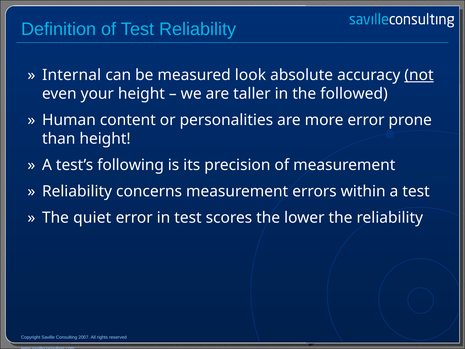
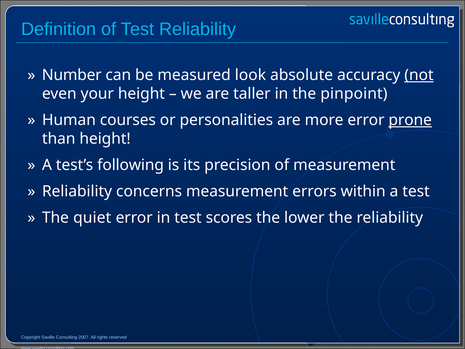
Internal: Internal -> Number
followed: followed -> pinpoint
content: content -> courses
prone underline: none -> present
